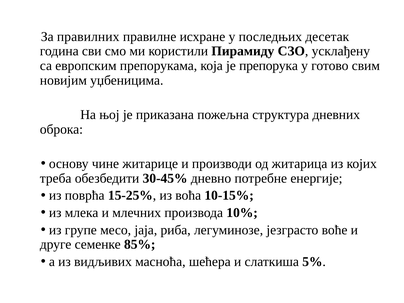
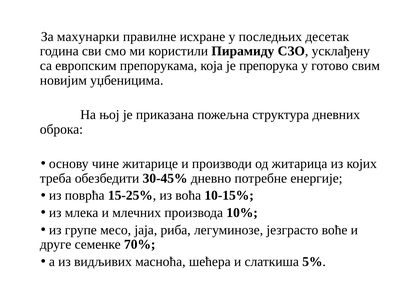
правилних: правилних -> махунарки
85%: 85% -> 70%
